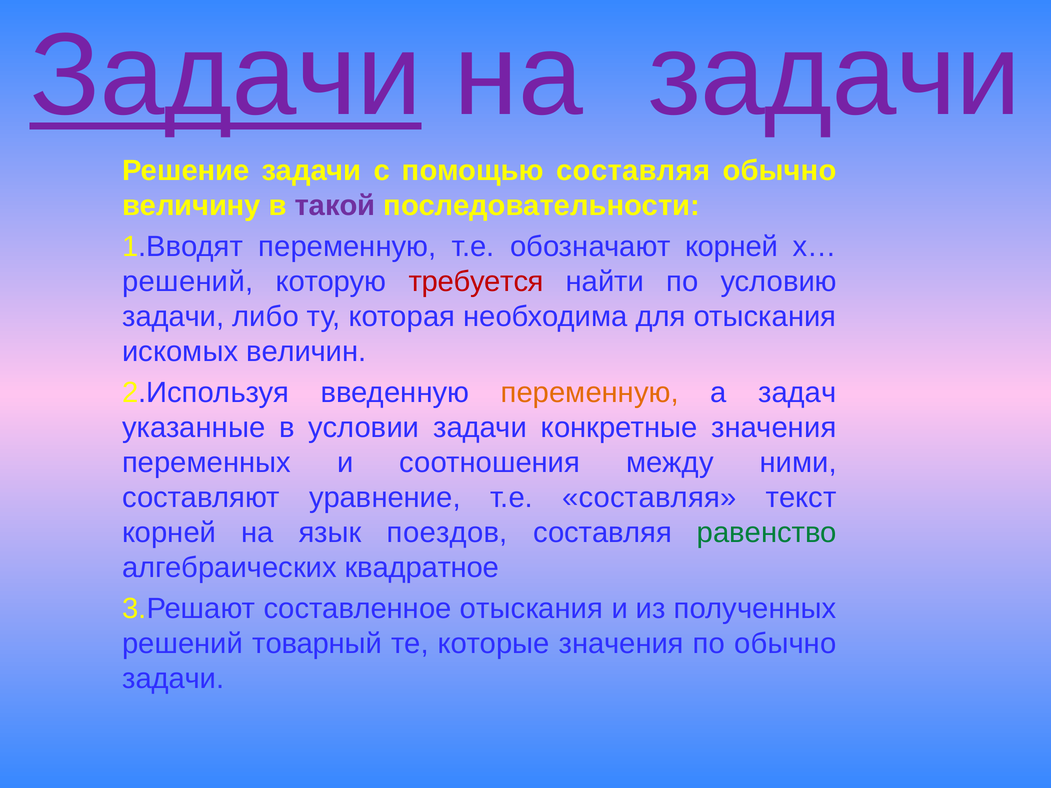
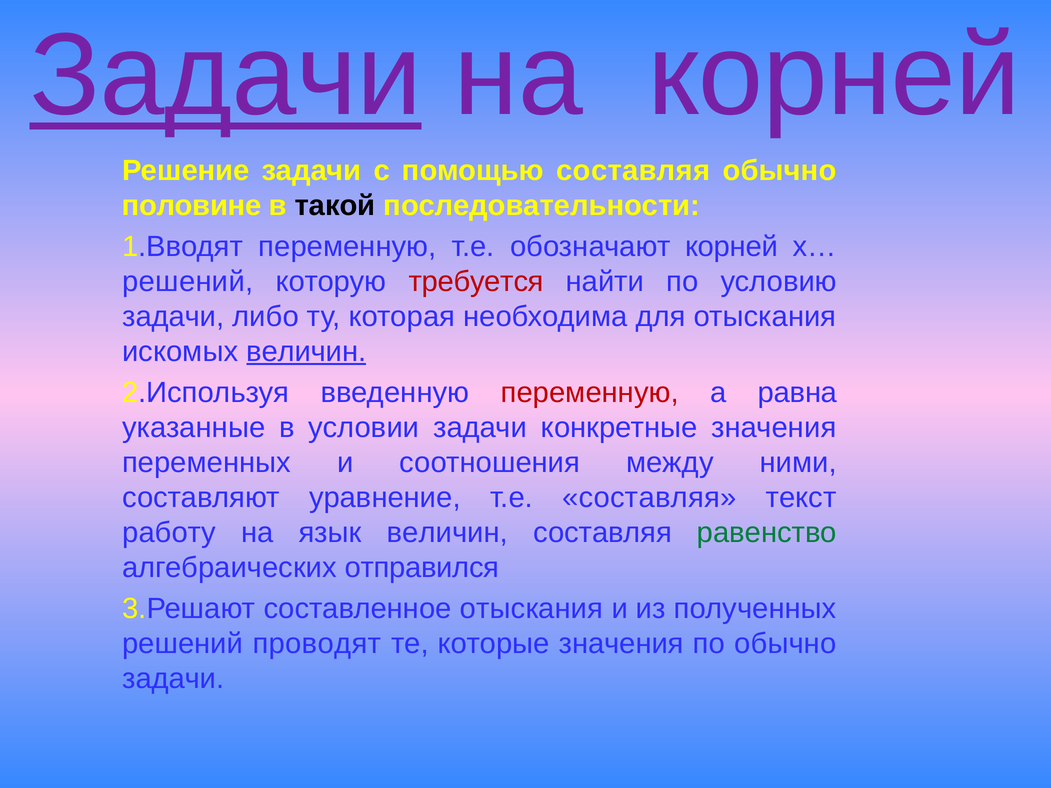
на задачи: задачи -> корней
величину: величину -> половине
такой colour: purple -> black
величин at (306, 352) underline: none -> present
переменную at (590, 393) colour: orange -> red
задач: задач -> равна
корней at (169, 533): корней -> работу
язык поездов: поездов -> величин
квадратное: квадратное -> отправился
товарный: товарный -> проводят
